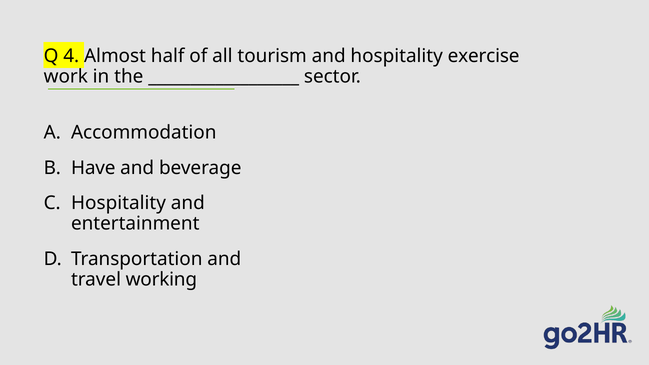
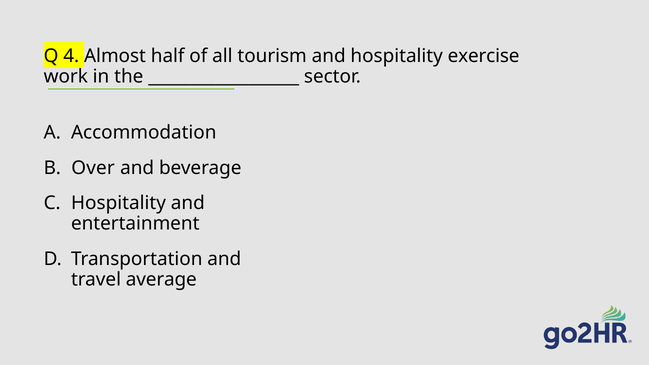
Have: Have -> Over
working: working -> average
